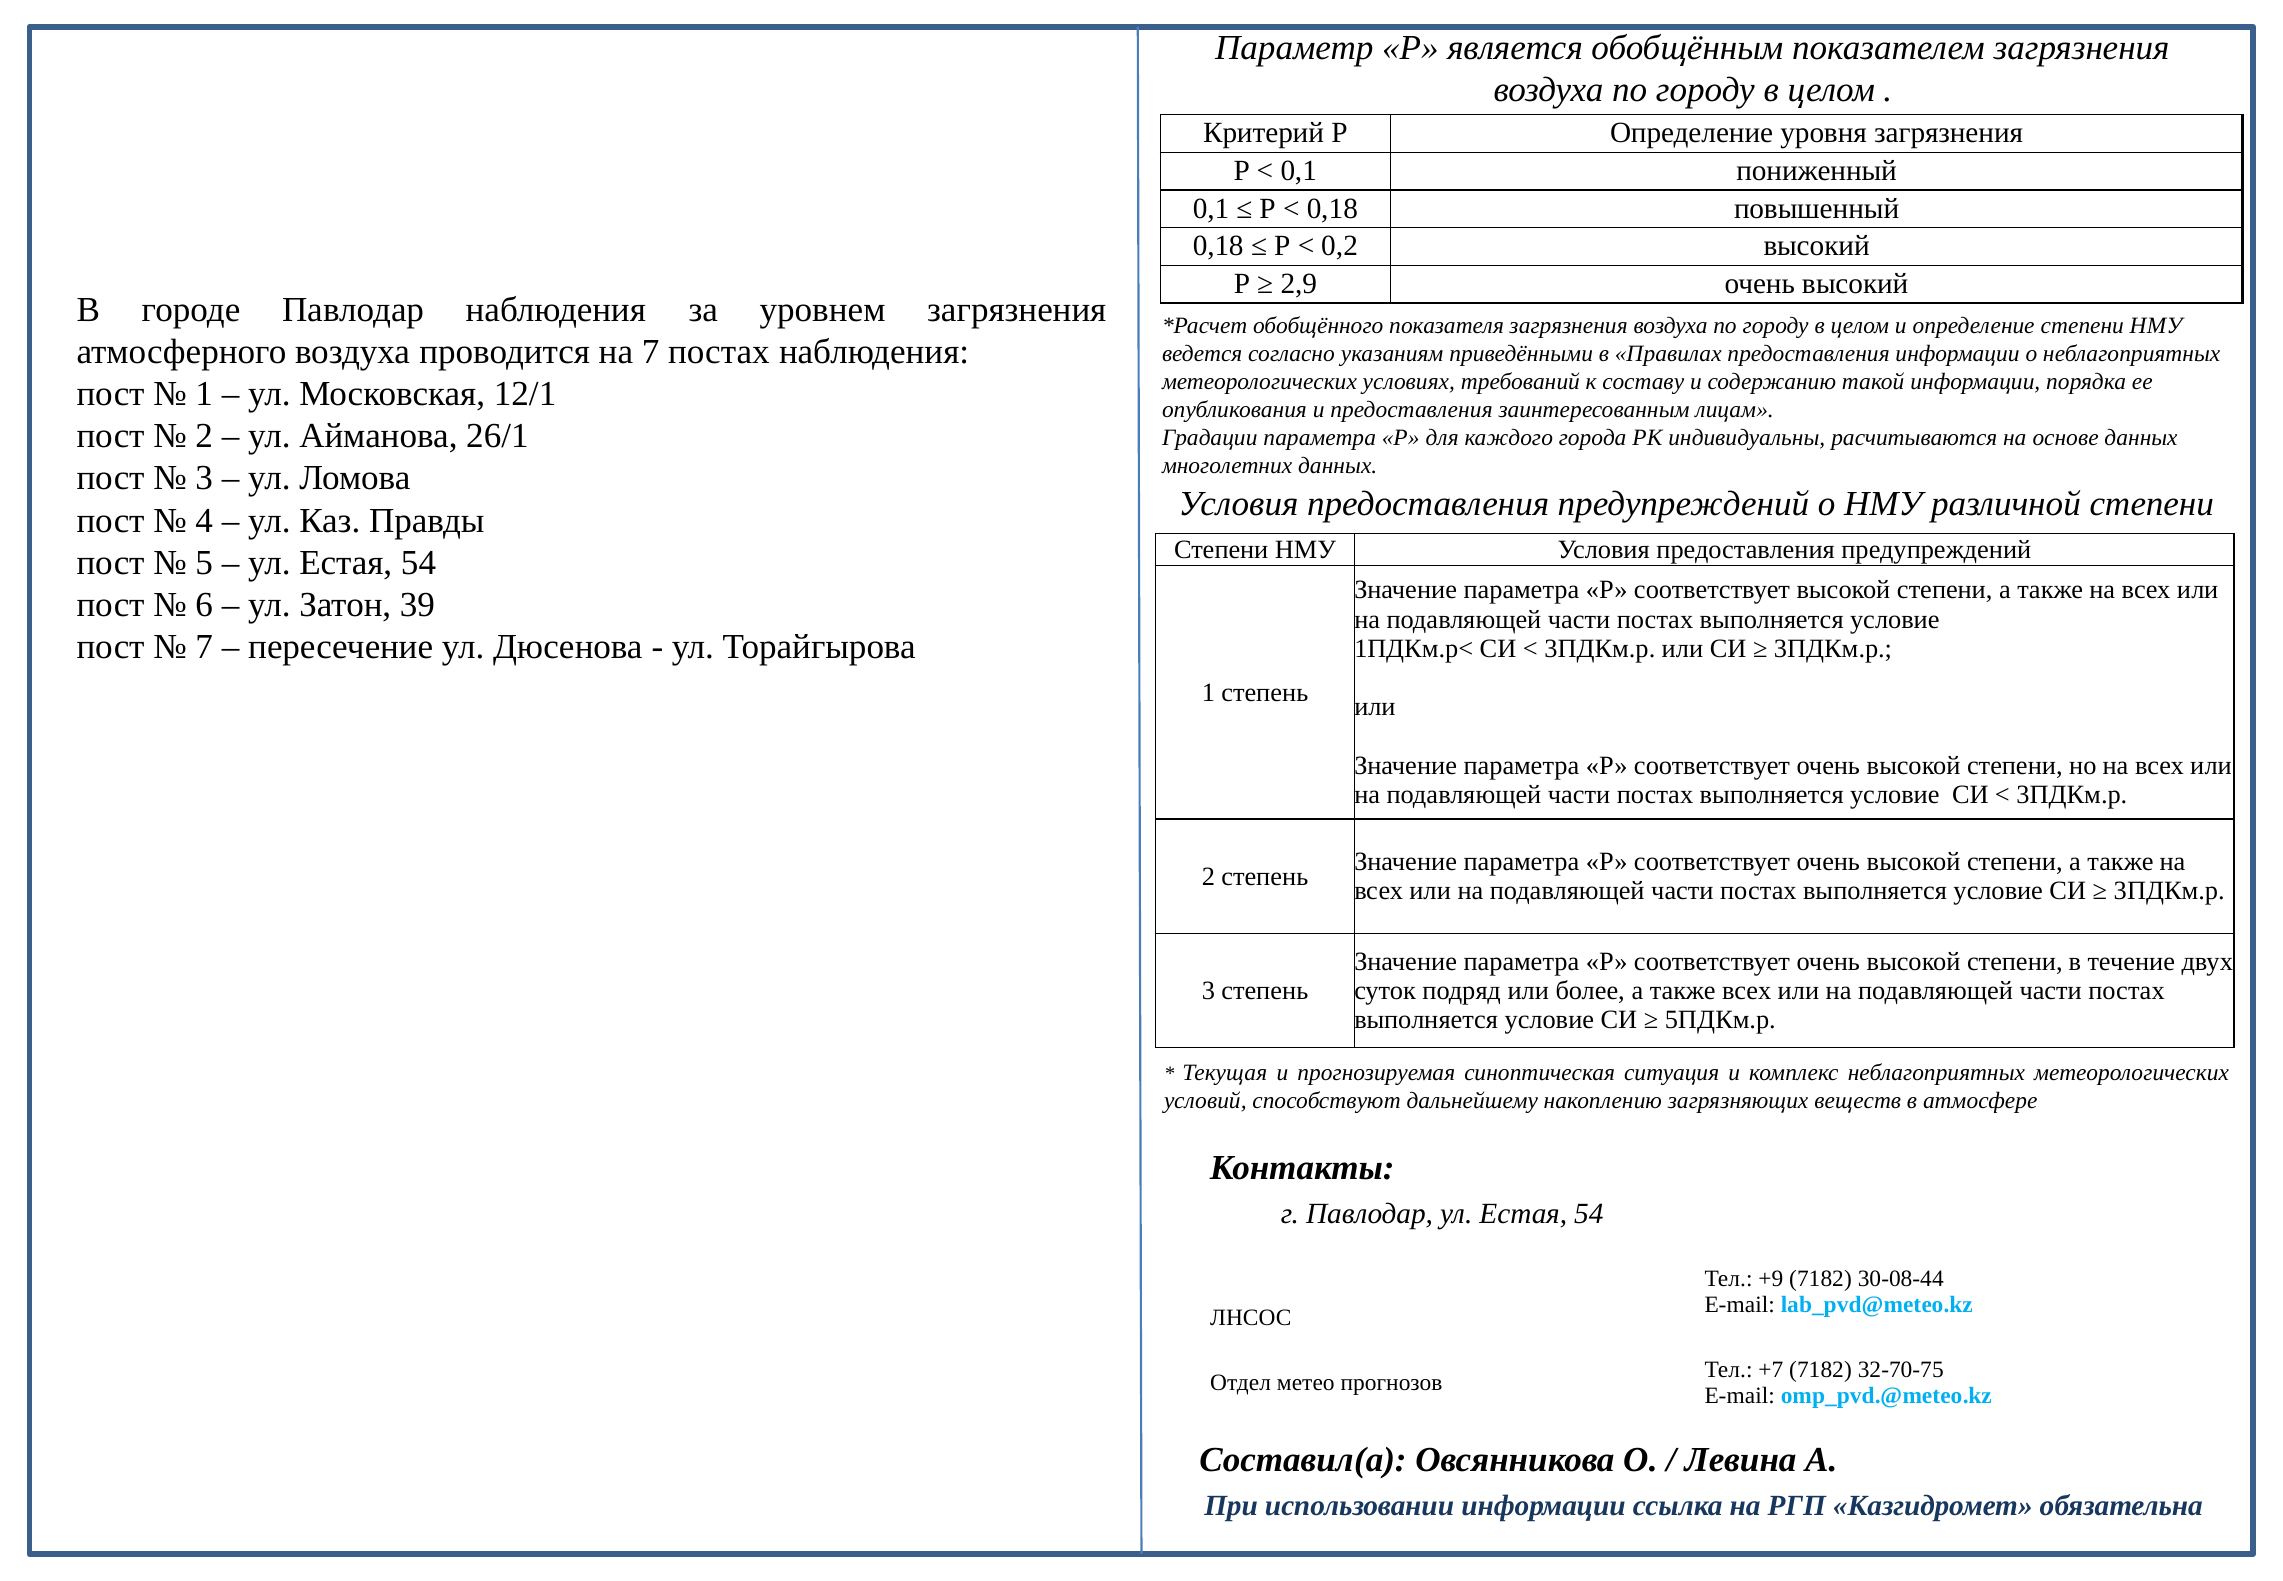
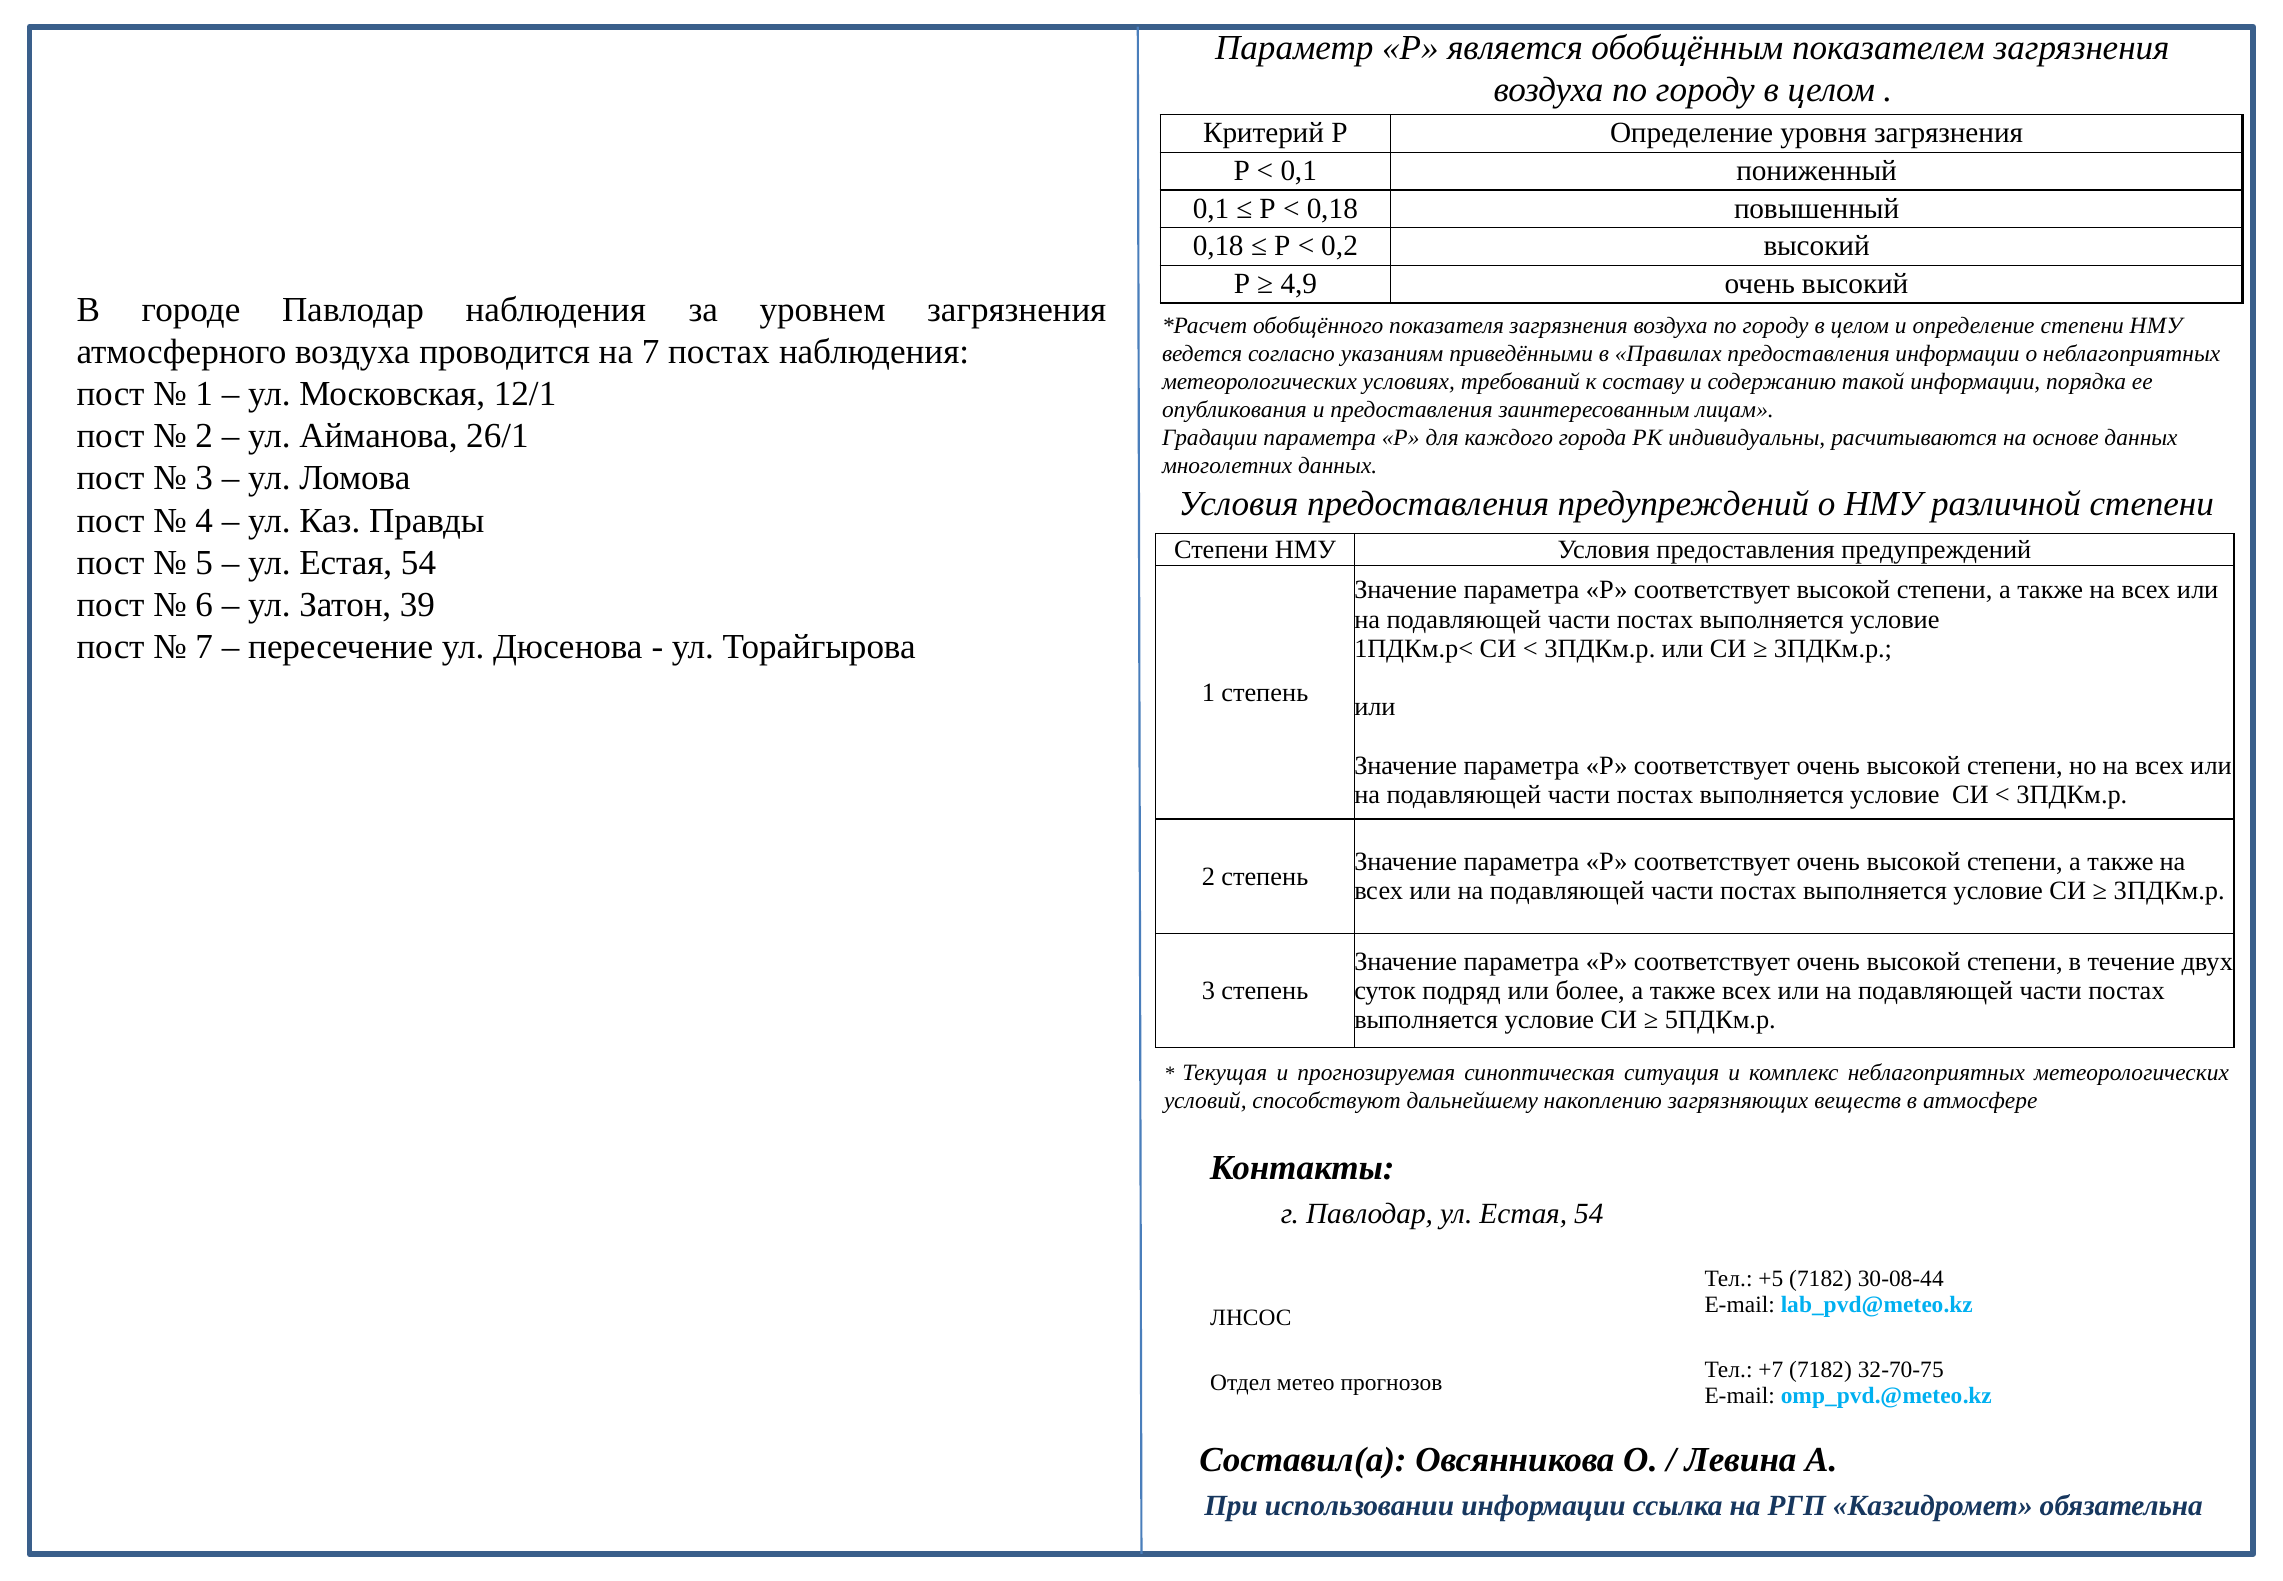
2,9: 2,9 -> 4,9
+9: +9 -> +5
